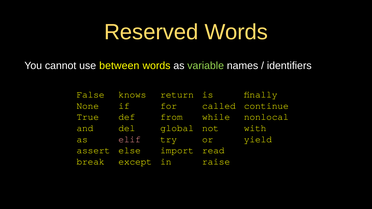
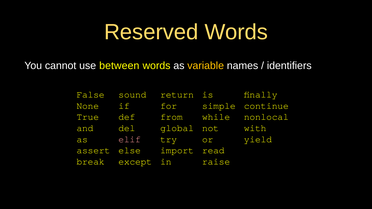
variable colour: light green -> yellow
knows: knows -> sound
called: called -> simple
